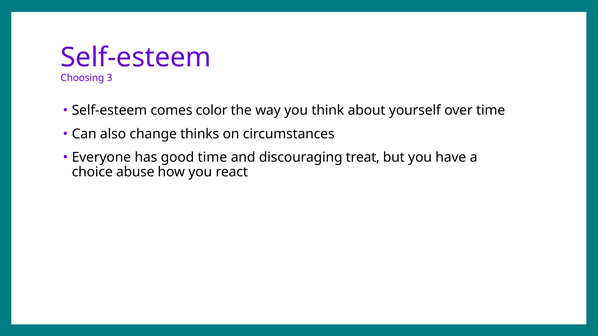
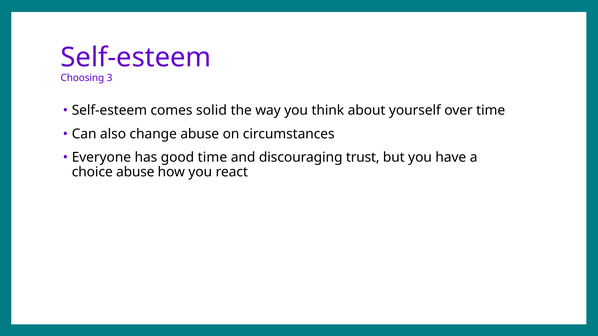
color: color -> solid
change thinks: thinks -> abuse
treat: treat -> trust
